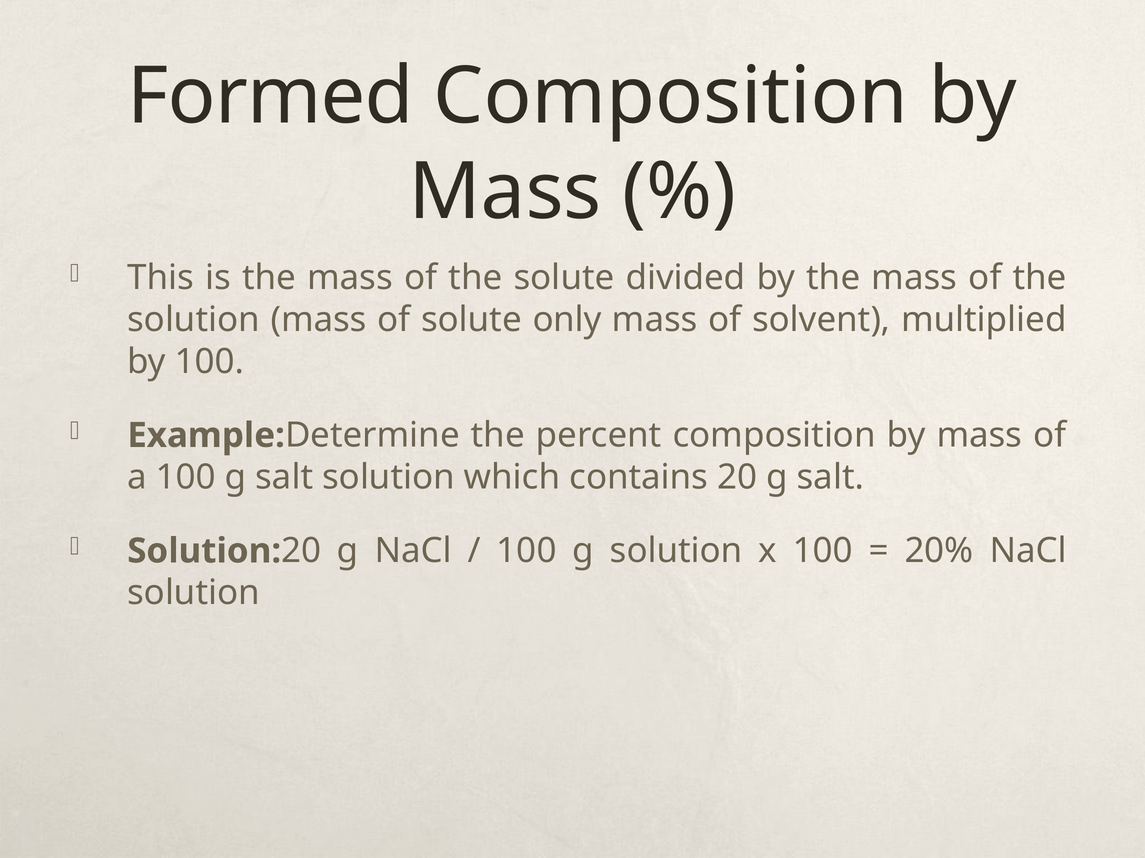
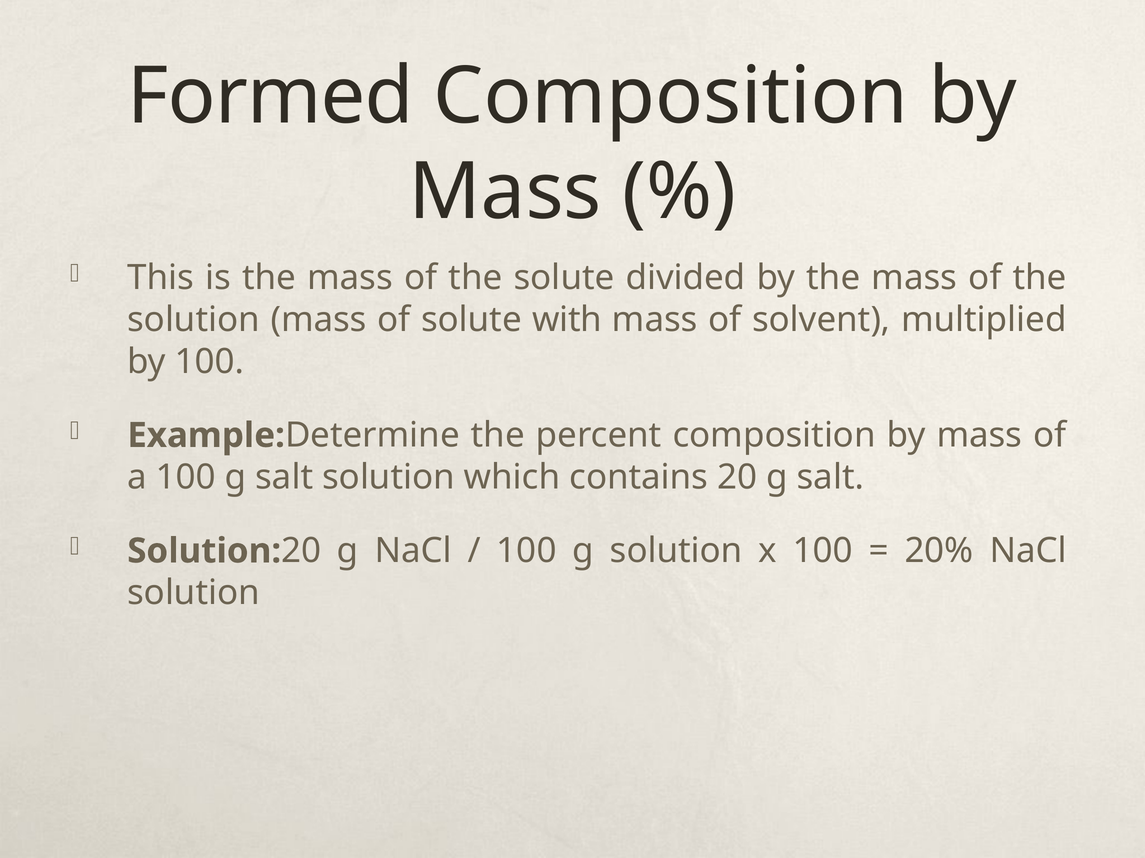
only: only -> with
